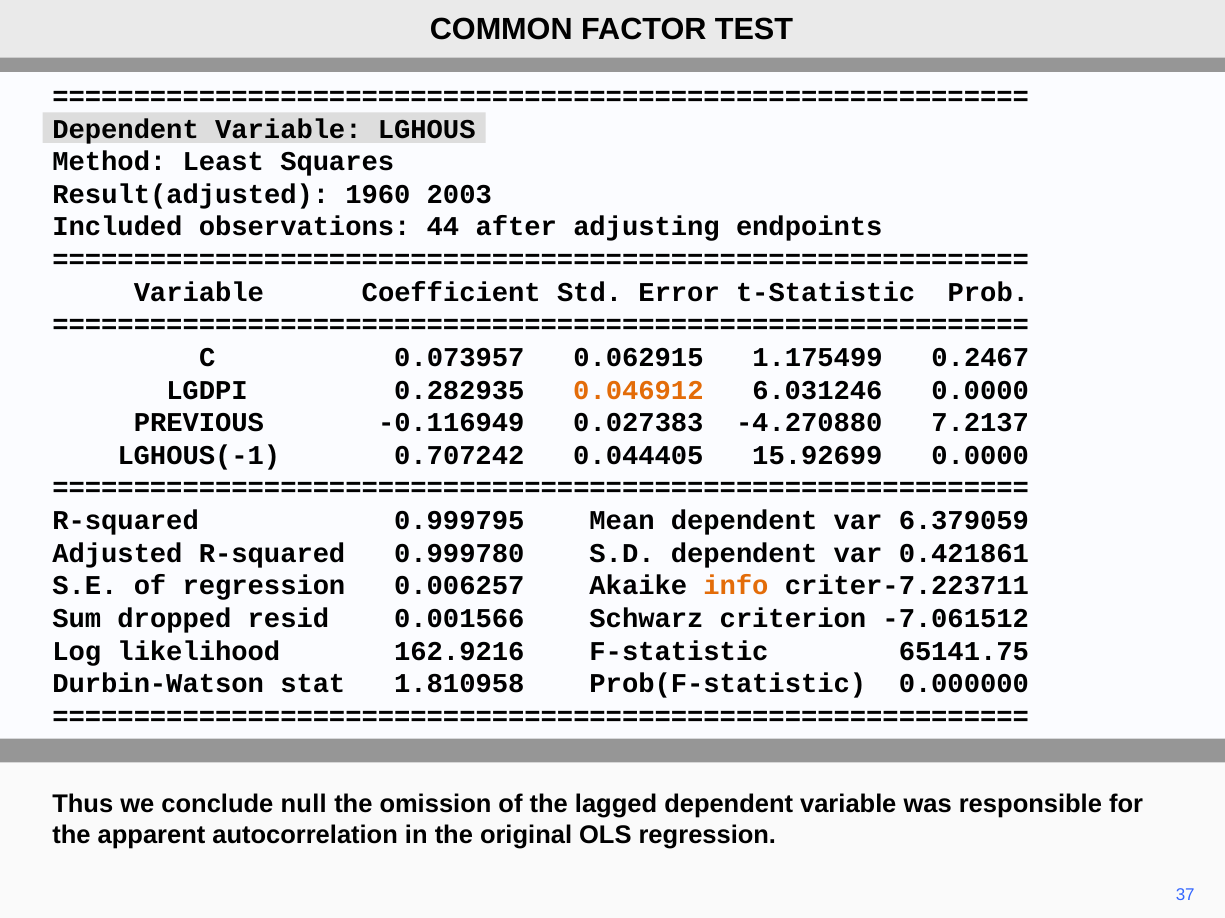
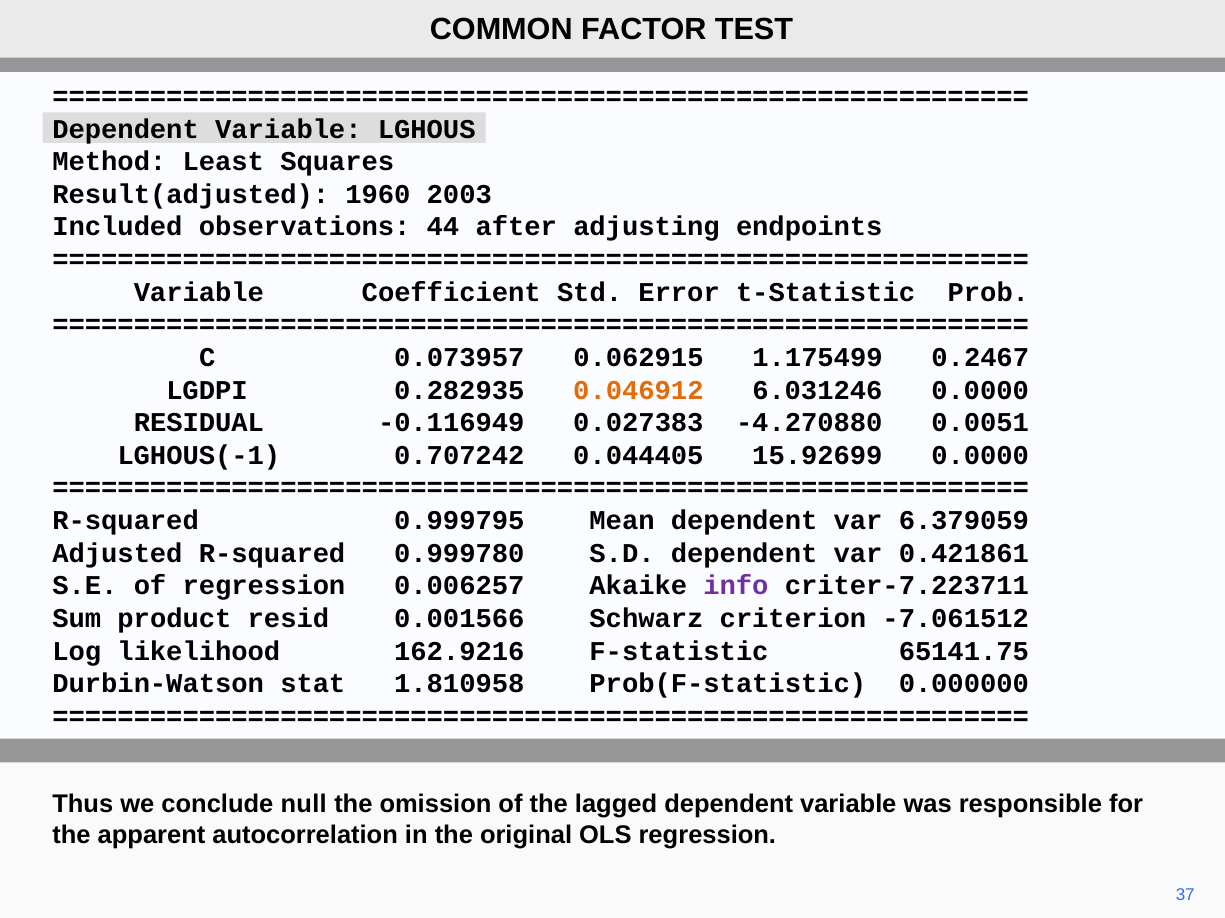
PREVIOUS: PREVIOUS -> RESIDUAL
7.2137: 7.2137 -> 0.0051
info colour: orange -> purple
dropped: dropped -> product
